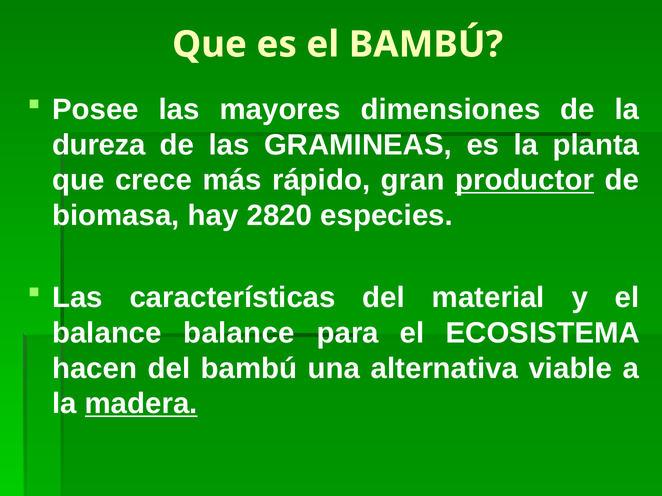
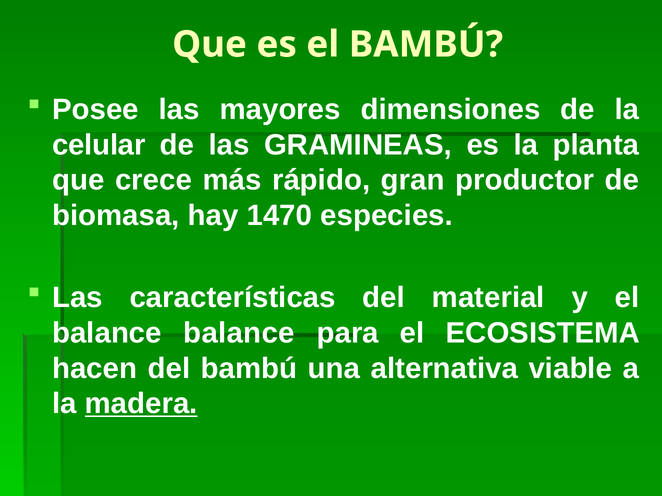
dureza: dureza -> celular
productor underline: present -> none
2820: 2820 -> 1470
